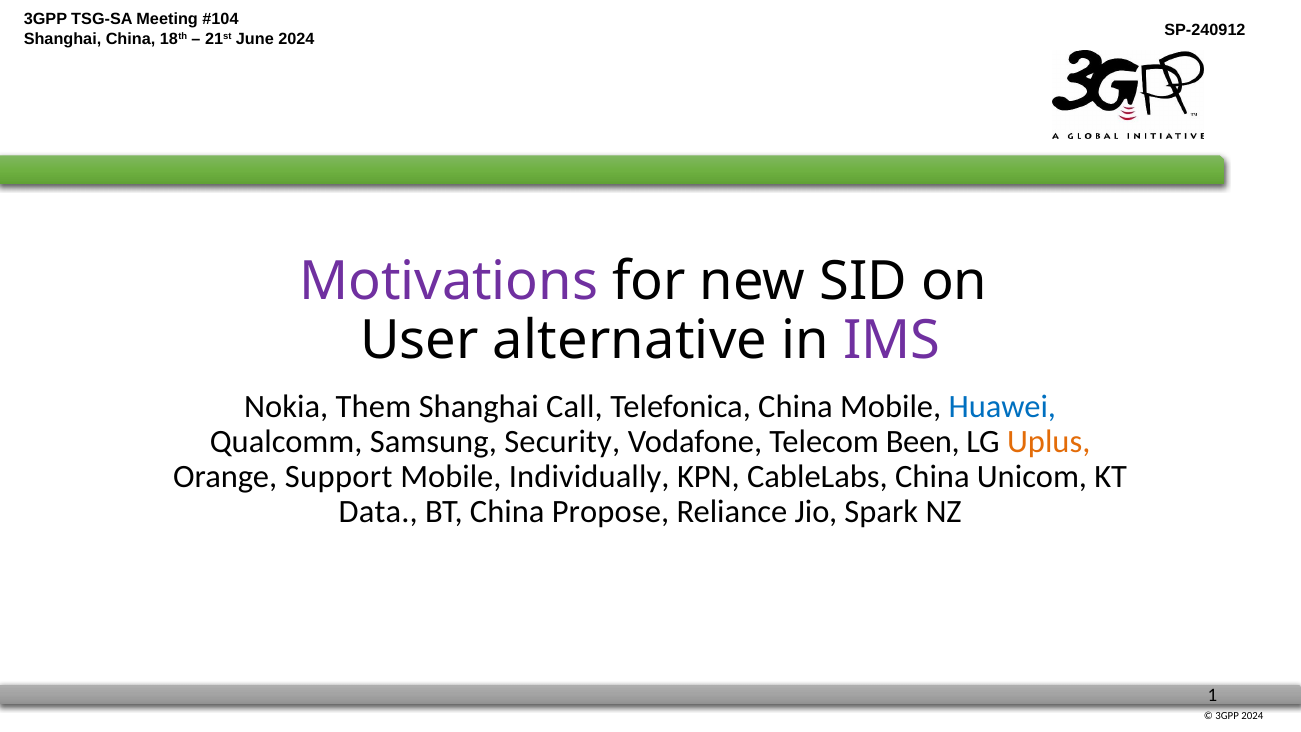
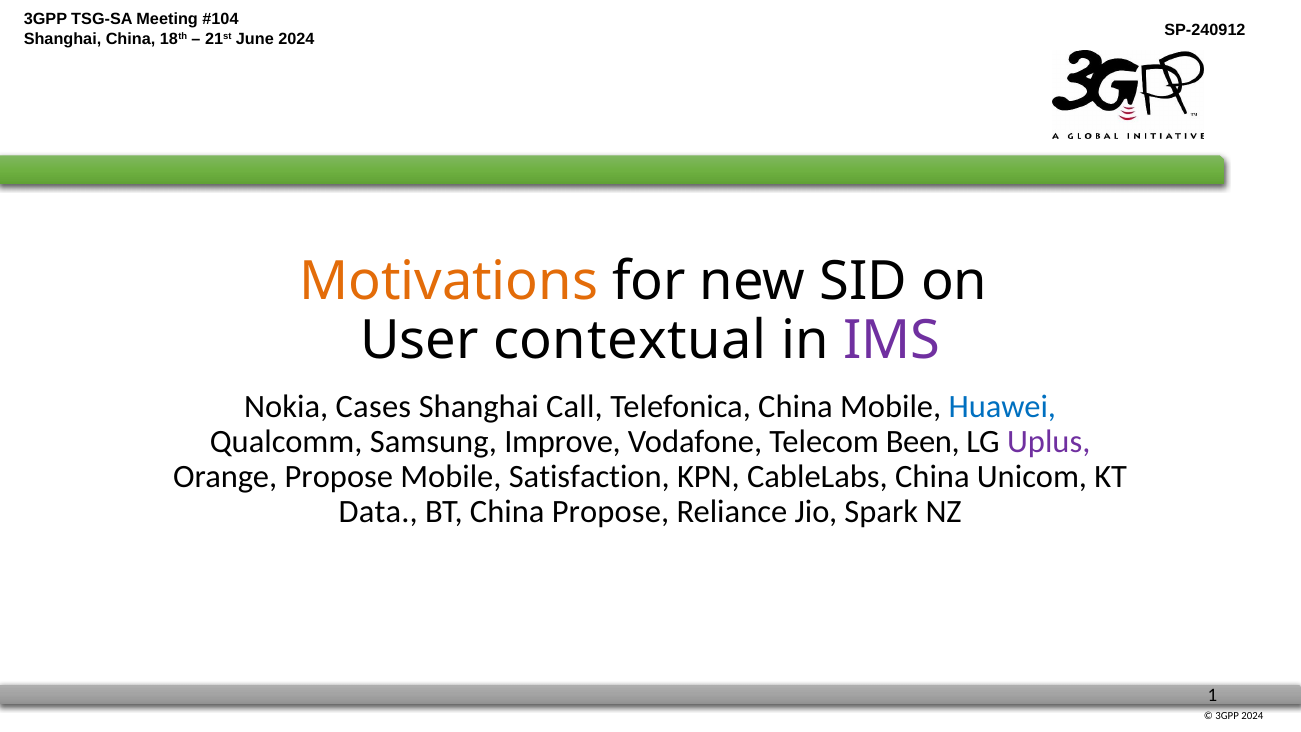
Motivations colour: purple -> orange
alternative: alternative -> contextual
Them: Them -> Cases
Security: Security -> Improve
Uplus colour: orange -> purple
Orange Support: Support -> Propose
Individually: Individually -> Satisfaction
